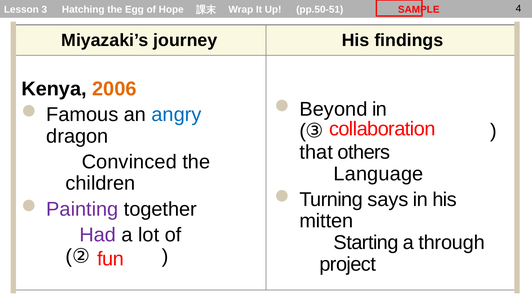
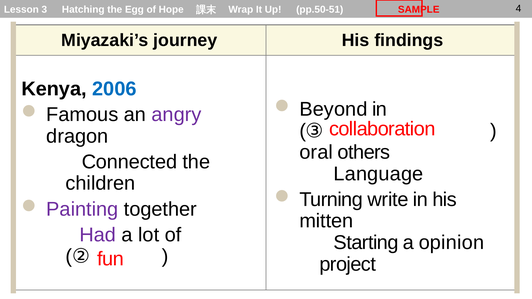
2006 colour: orange -> blue
angry colour: blue -> purple
that: that -> oral
Convinced: Convinced -> Connected
says: says -> write
through: through -> opinion
